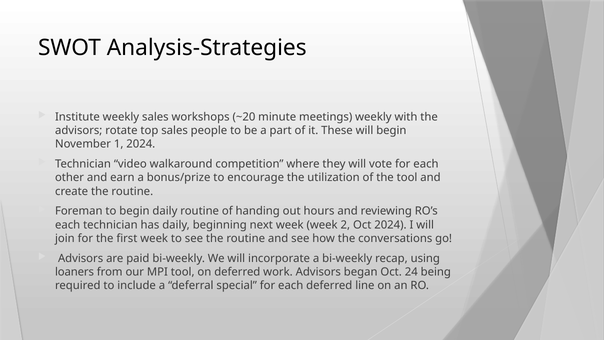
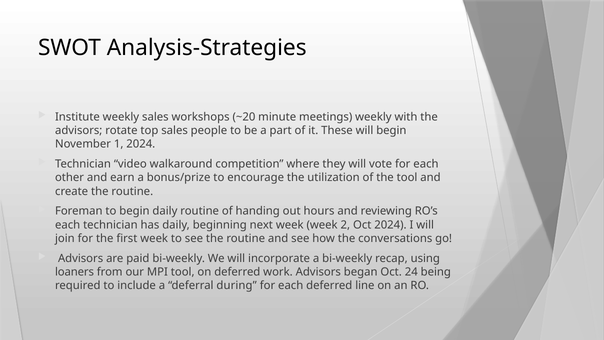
special: special -> during
